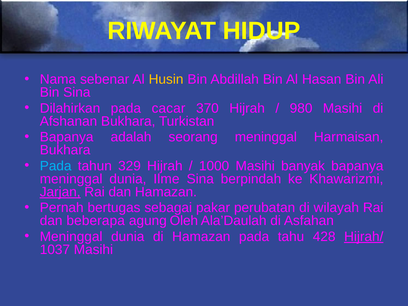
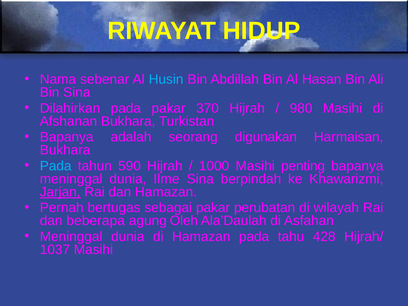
Husin colour: yellow -> light blue
pada cacar: cacar -> pakar
seorang meninggal: meninggal -> digunakan
329: 329 -> 590
banyak: banyak -> penting
Hijrah/ underline: present -> none
